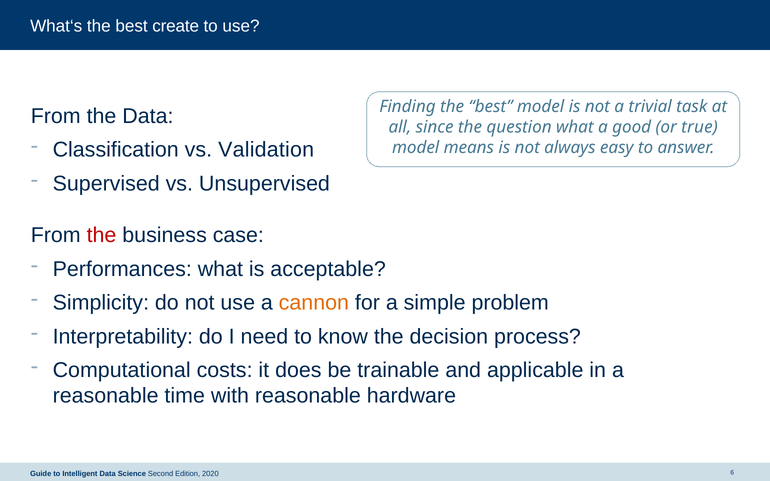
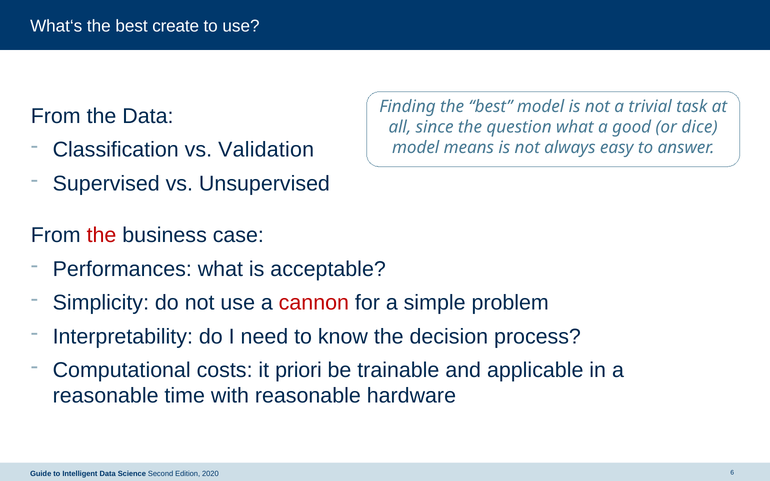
true: true -> dice
cannon colour: orange -> red
does: does -> priori
